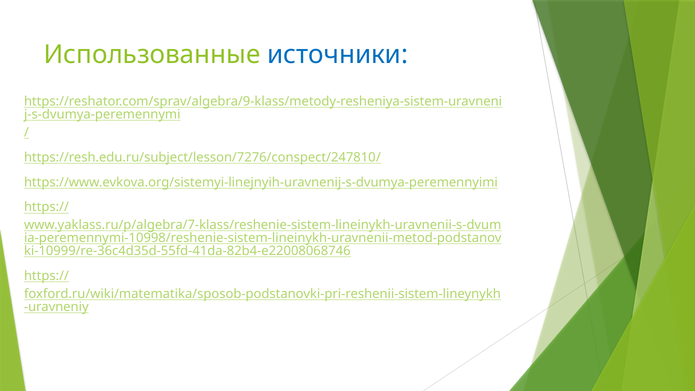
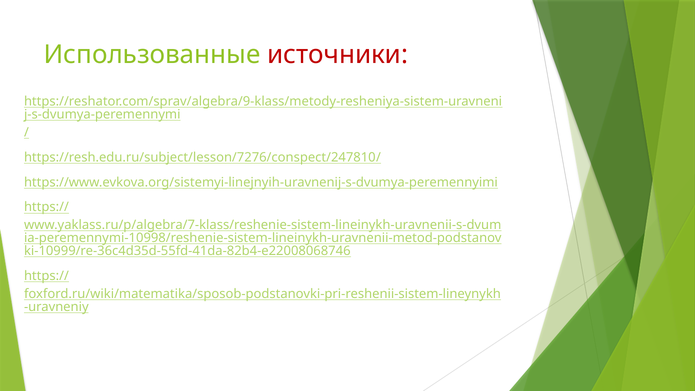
источники colour: blue -> red
